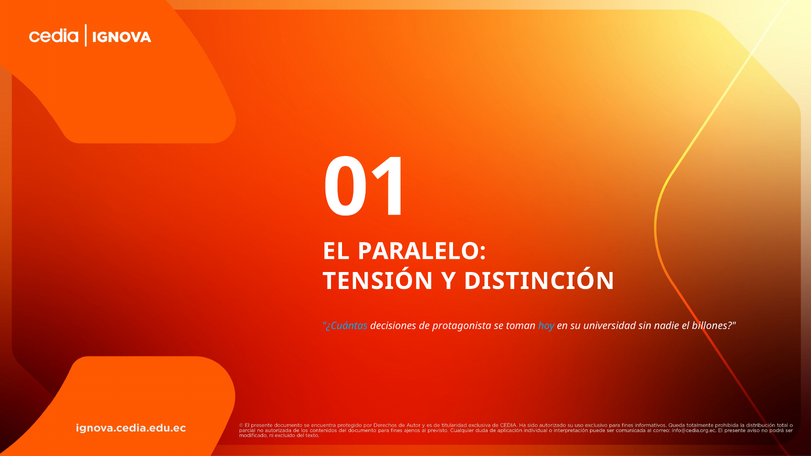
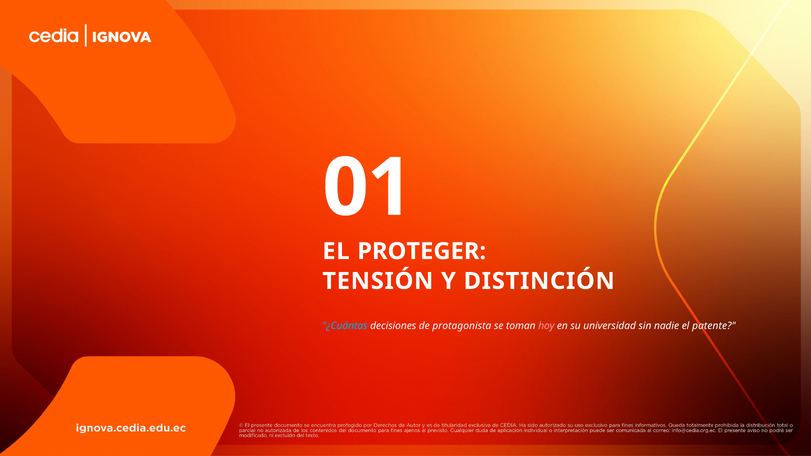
PARALELO: PARALELO -> PROTEGER
hoy colour: light blue -> pink
billones: billones -> patente
